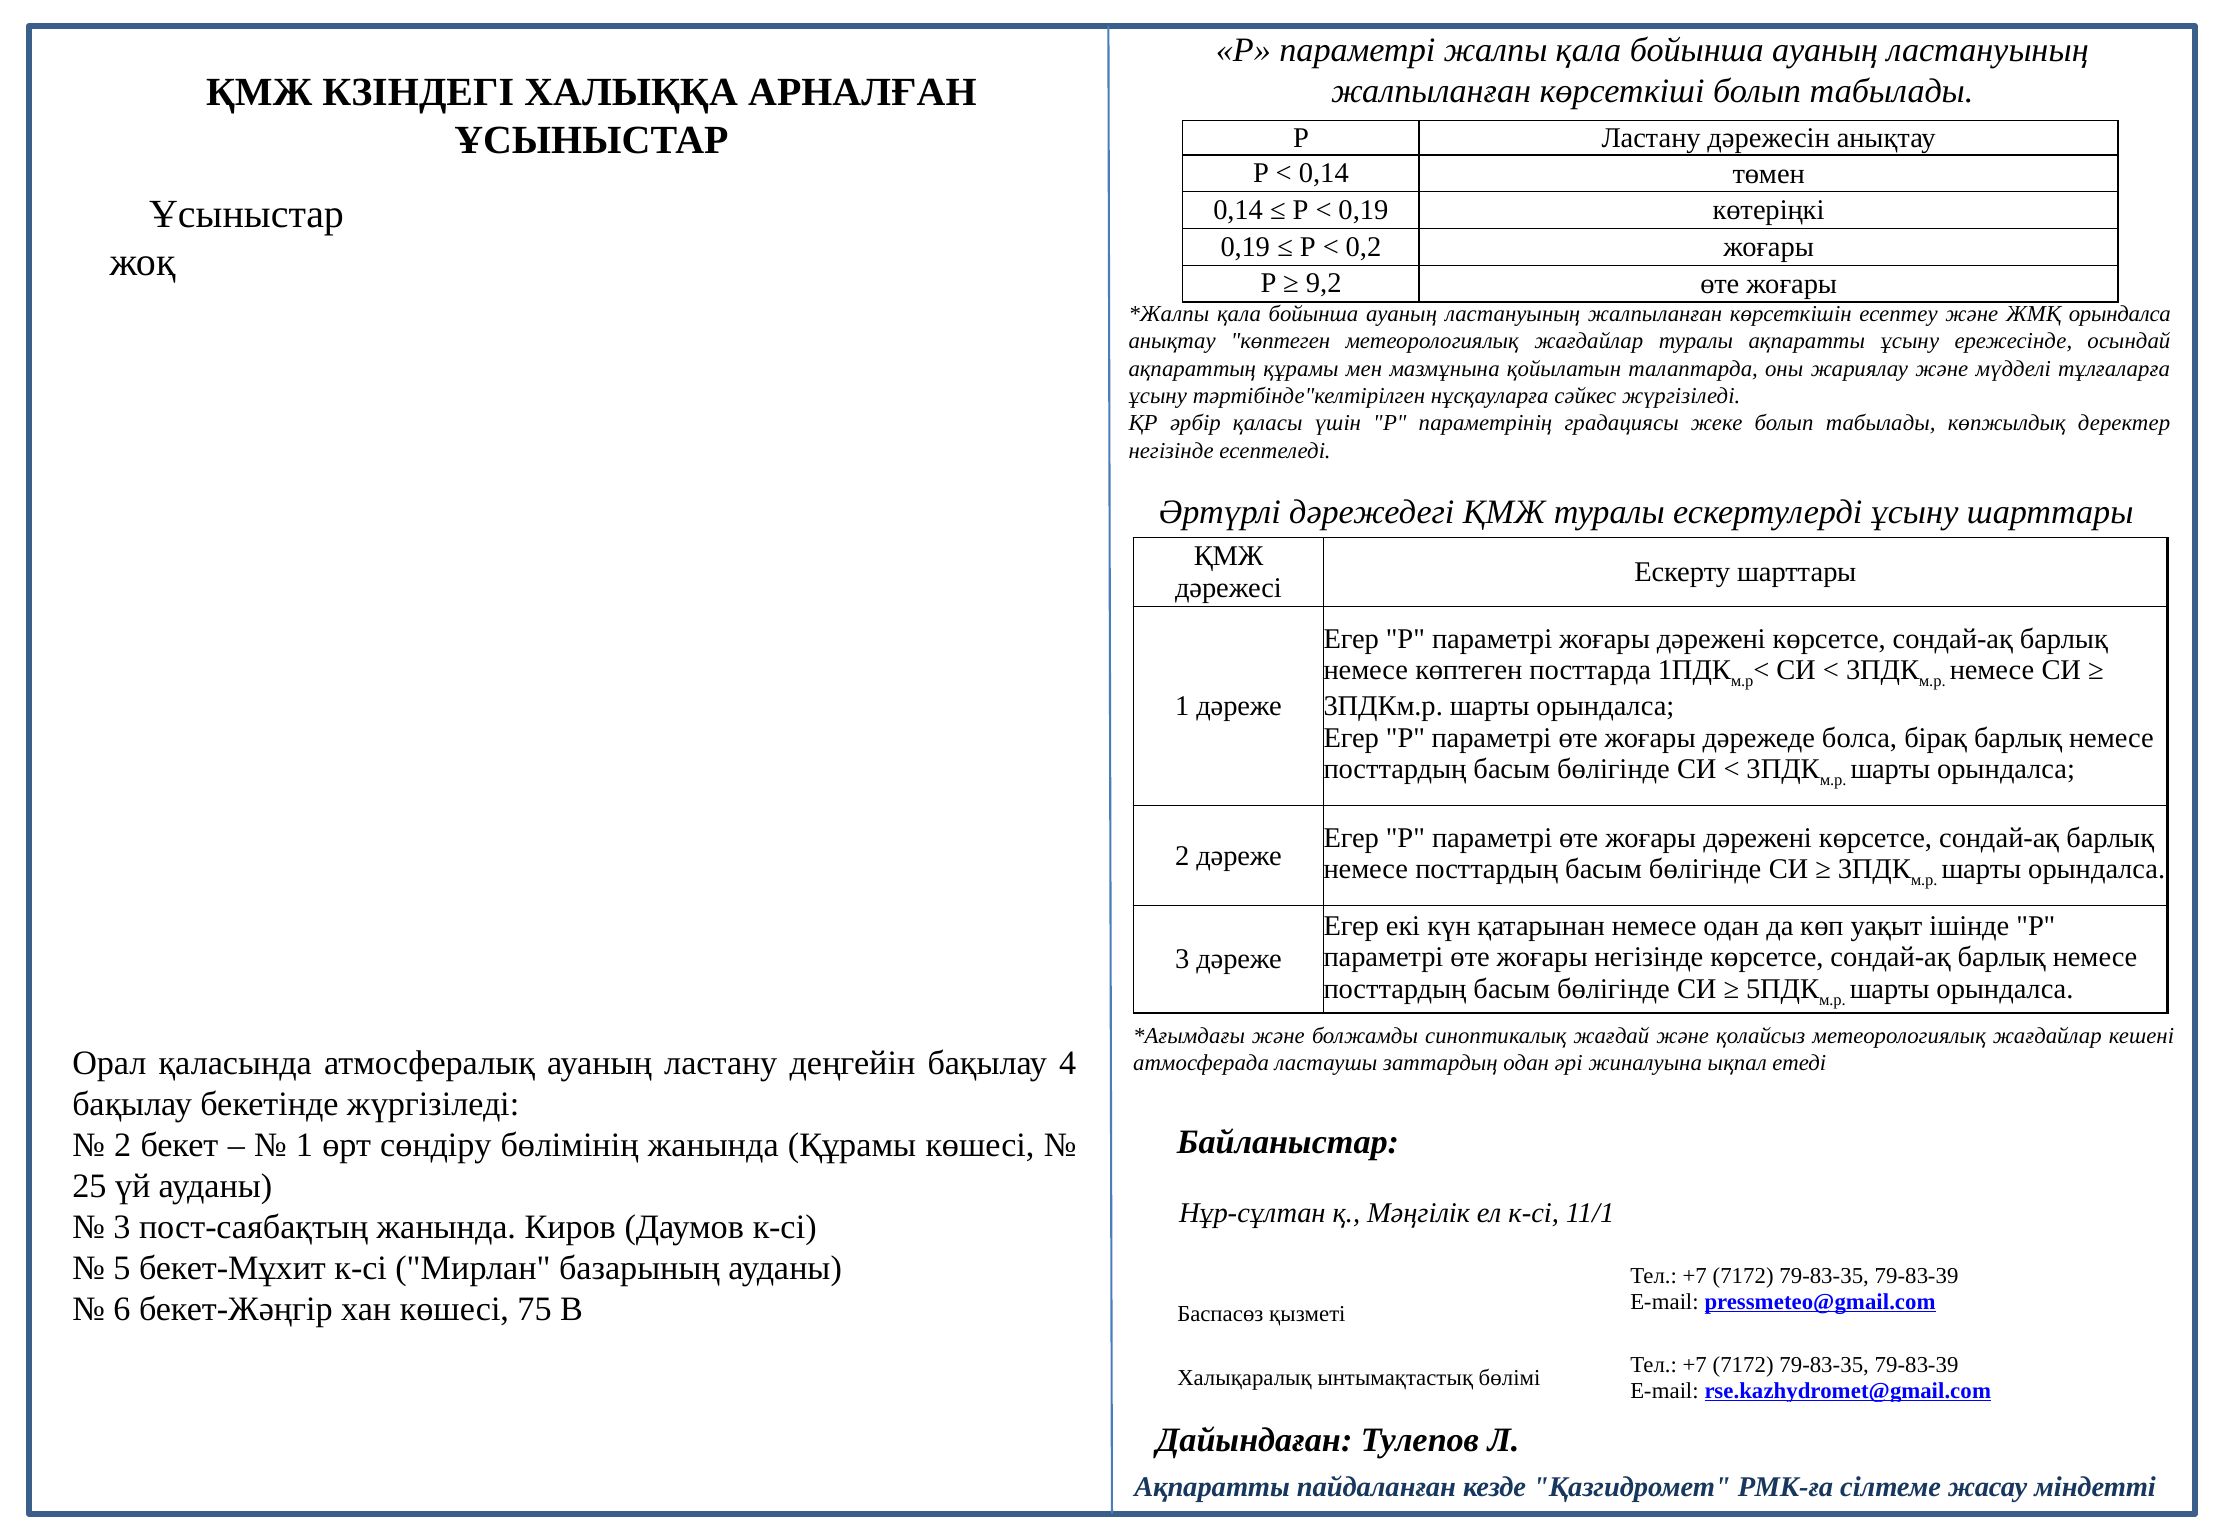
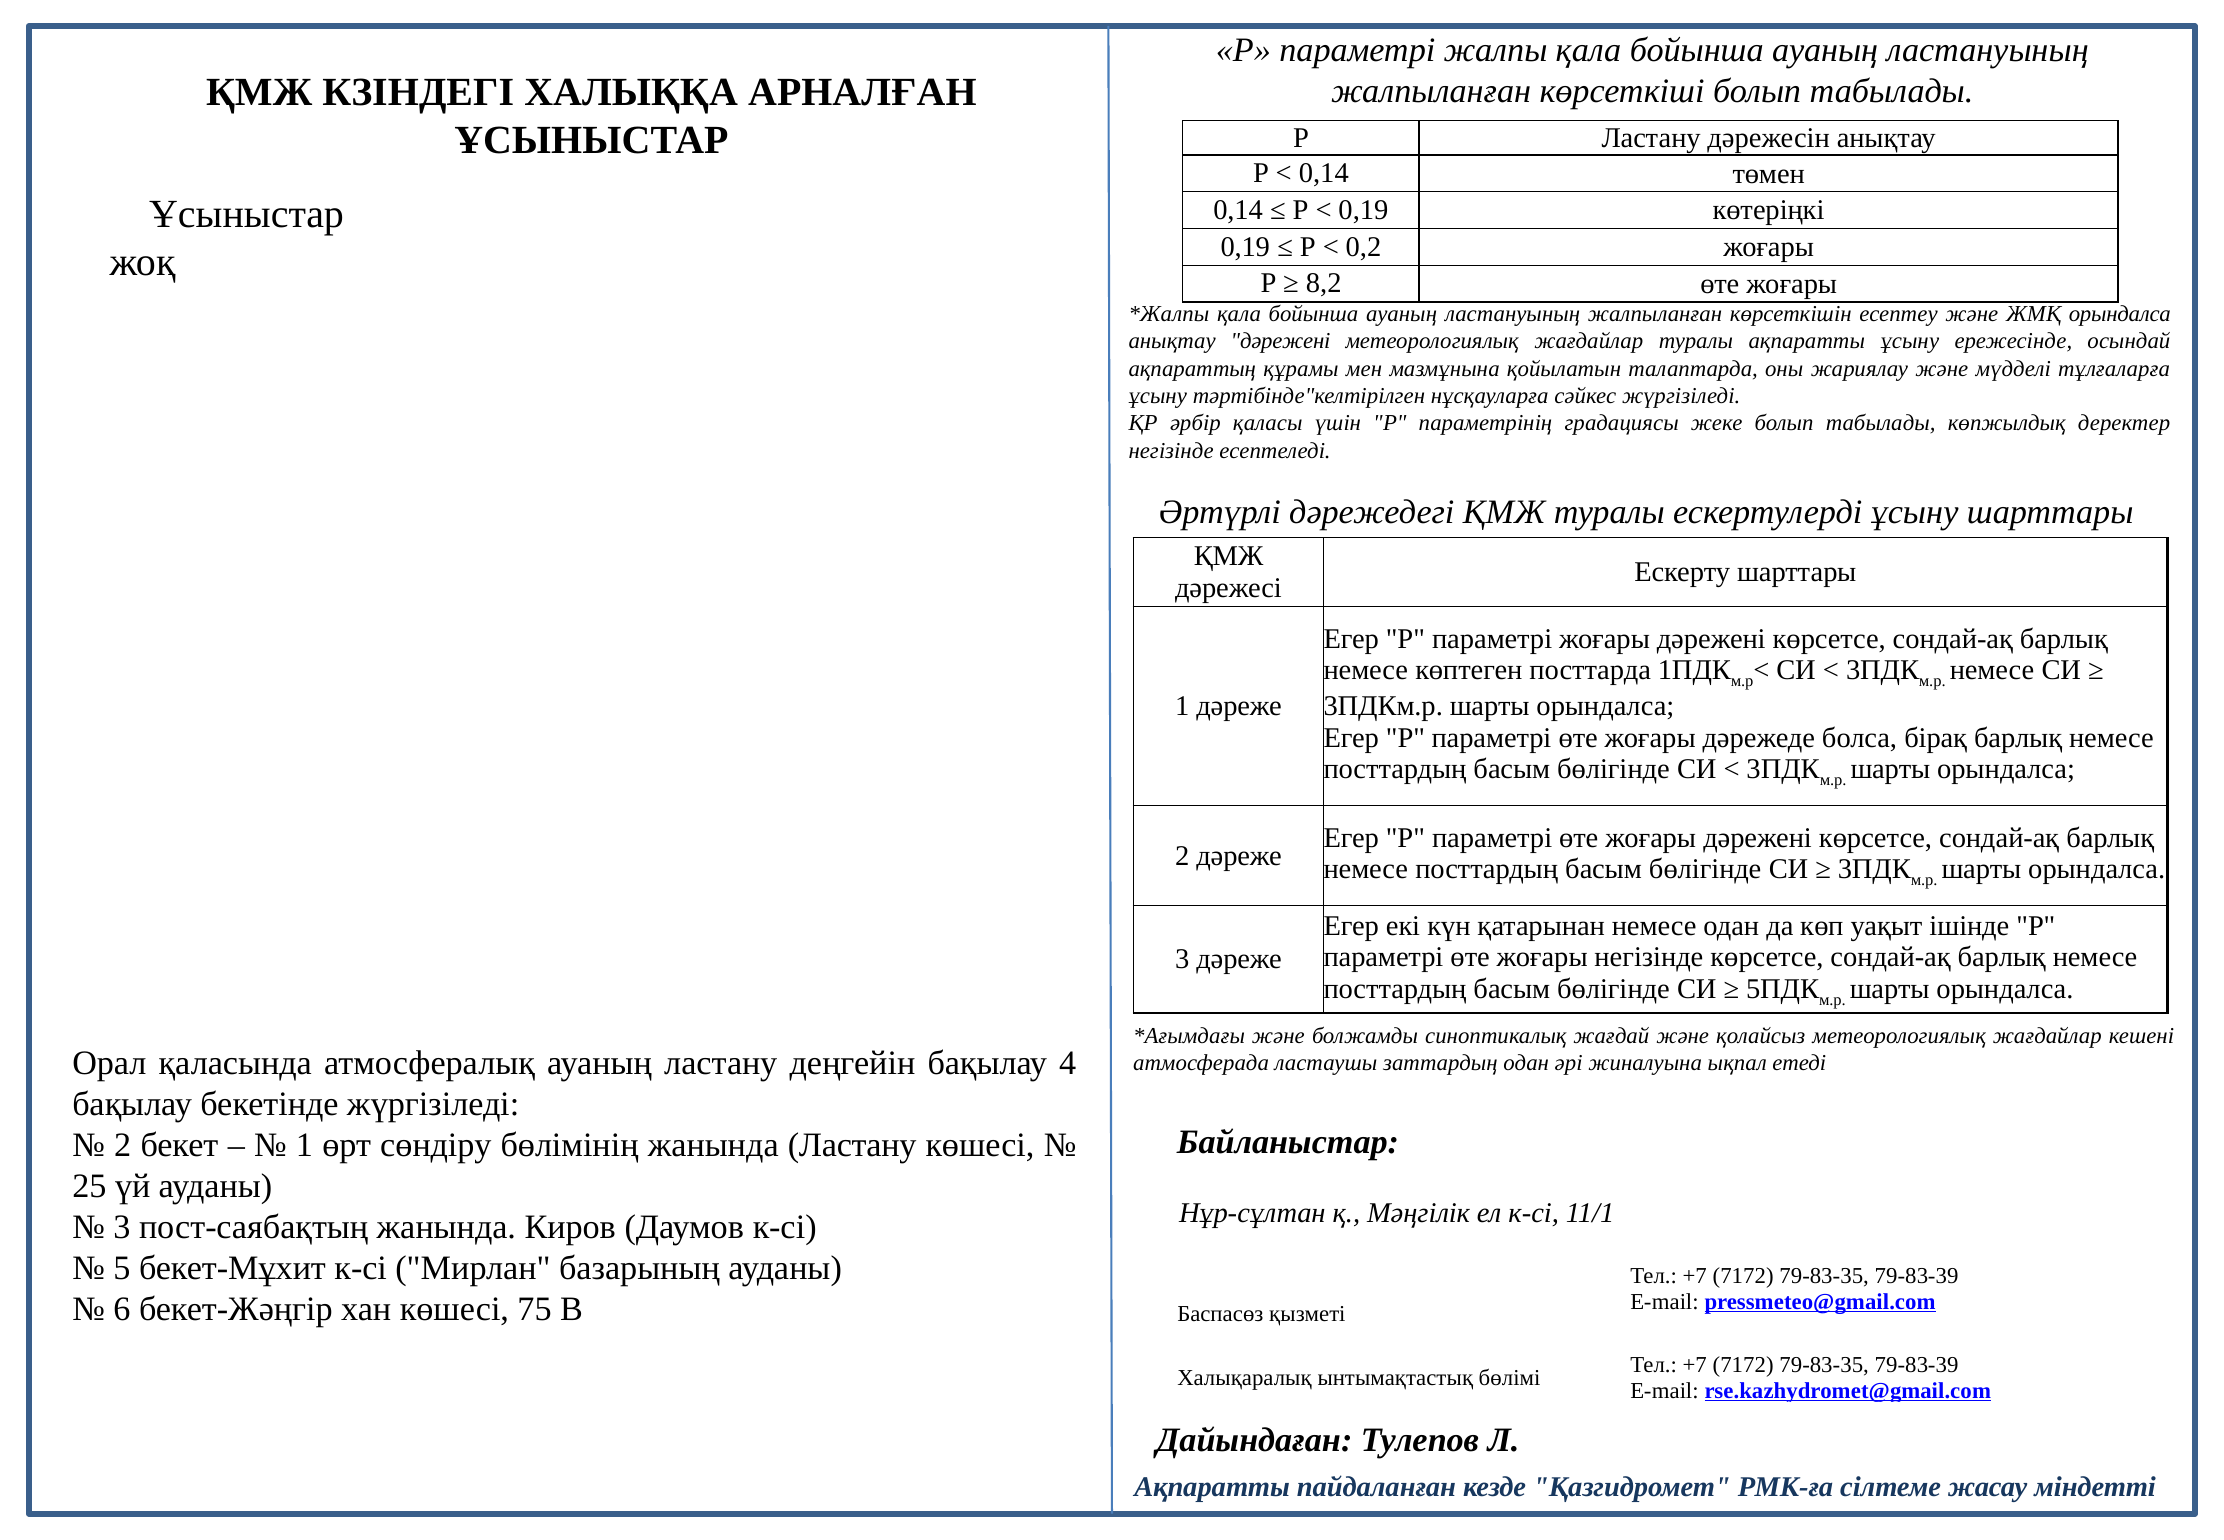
9,2: 9,2 -> 8,2
анықтау көптеген: көптеген -> дәрежені
жанында Құрамы: Құрамы -> Ластану
